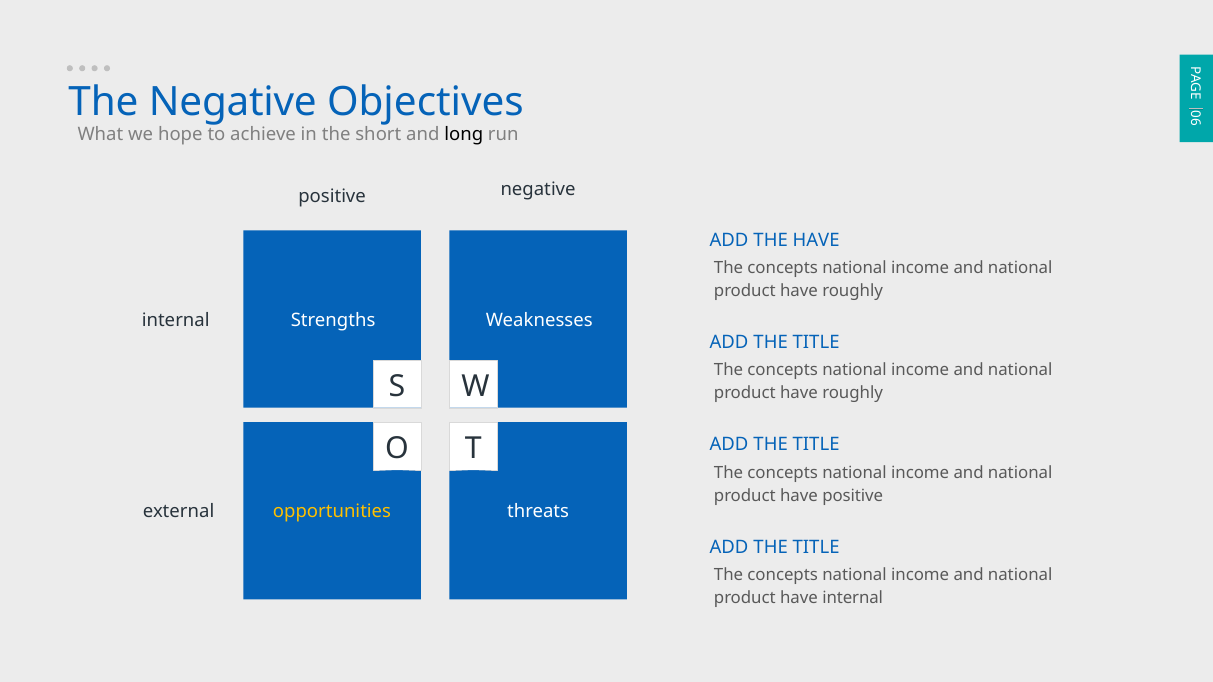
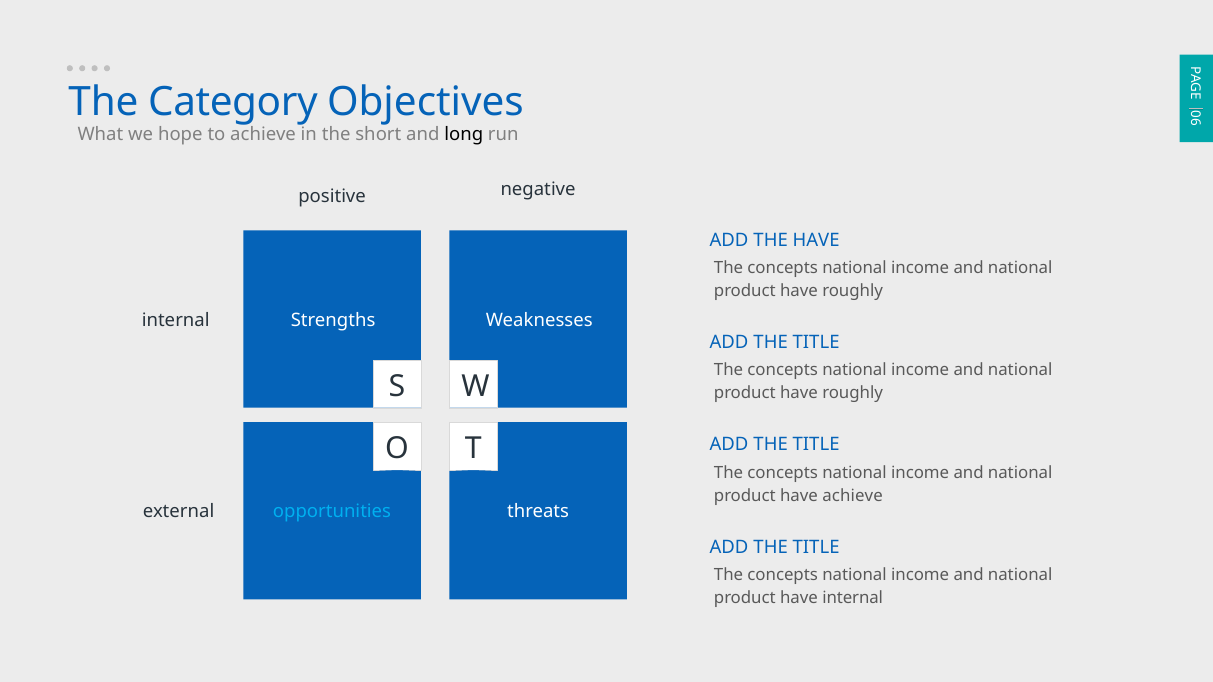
The Negative: Negative -> Category
have positive: positive -> achieve
opportunities colour: yellow -> light blue
